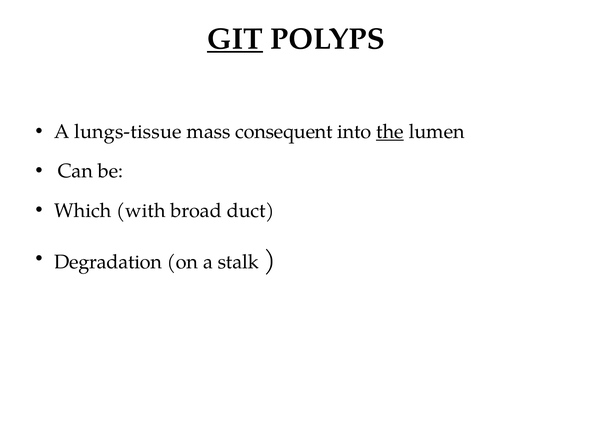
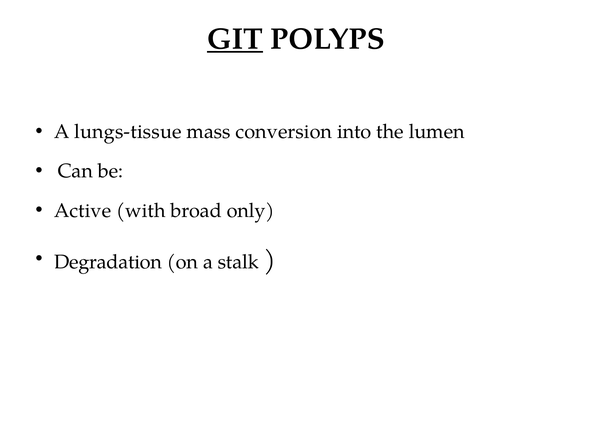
consequent: consequent -> conversion
the underline: present -> none
Which: Which -> Active
duct: duct -> only
